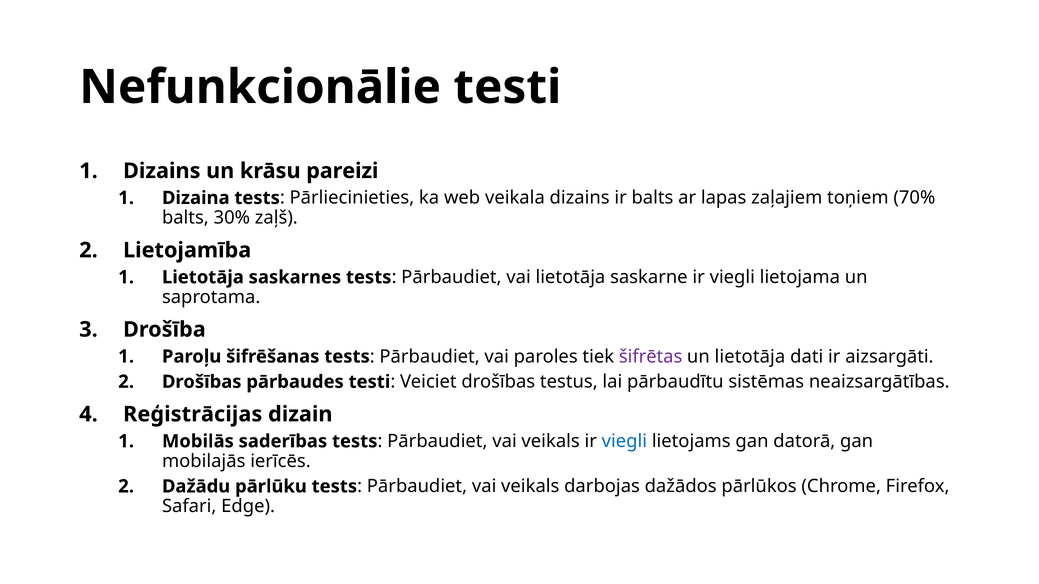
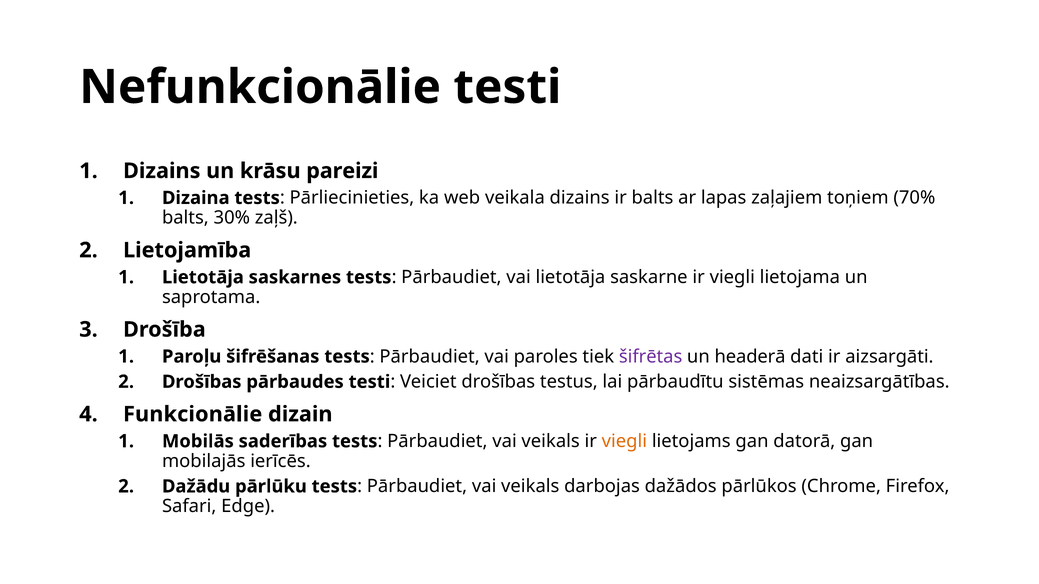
un lietotāja: lietotāja -> headerā
Reģistrācijas: Reģistrācijas -> Funkcionālie
viegli at (624, 442) colour: blue -> orange
